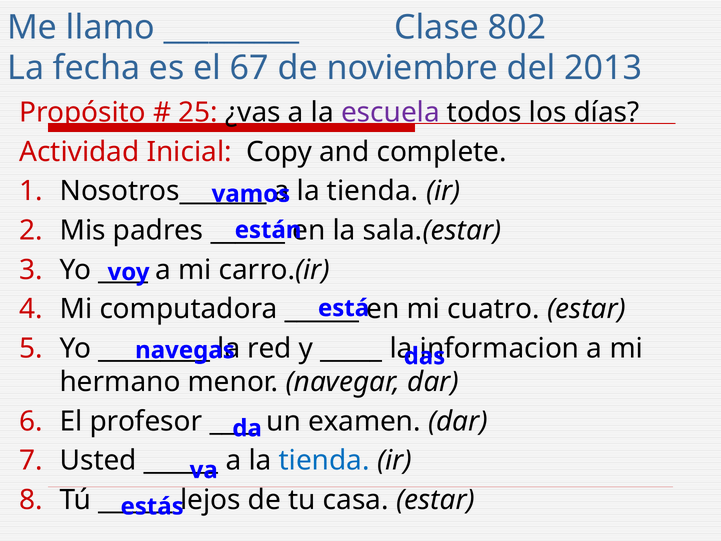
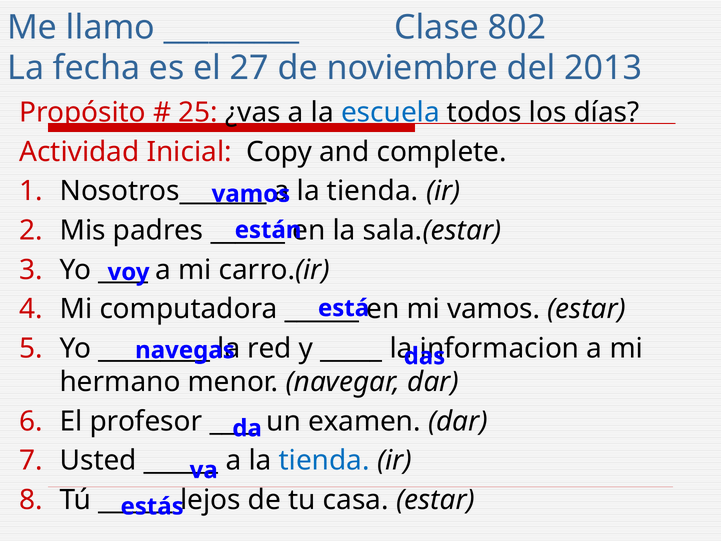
67: 67 -> 27
escuela colour: purple -> blue
mi cuatro: cuatro -> vamos
